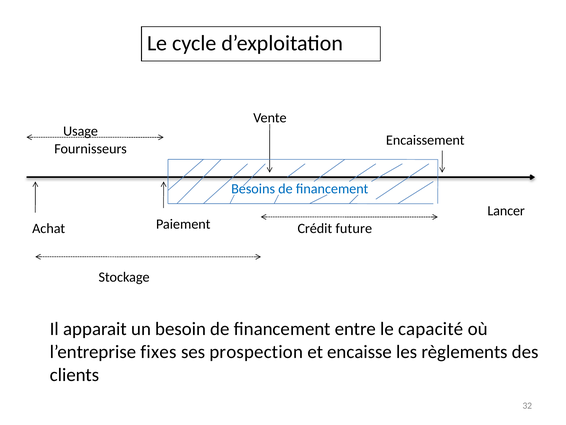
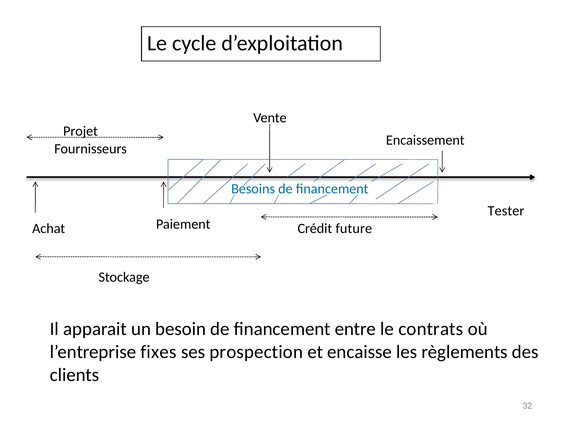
Usage: Usage -> Projet
Lancer: Lancer -> Tester
capacité: capacité -> contrats
